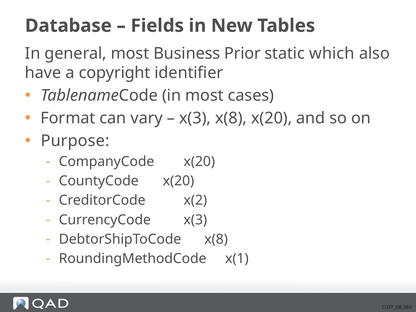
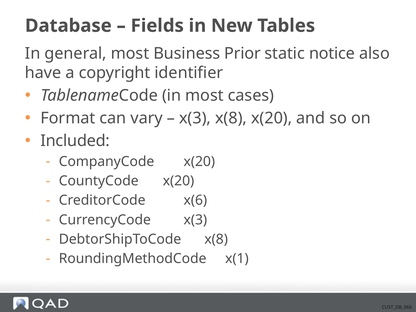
which: which -> notice
Purpose: Purpose -> Included
x(2: x(2 -> x(6
